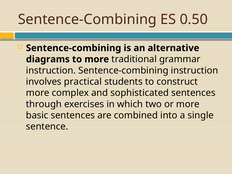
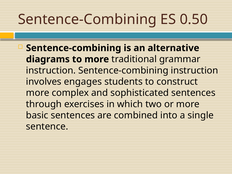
practical: practical -> engages
